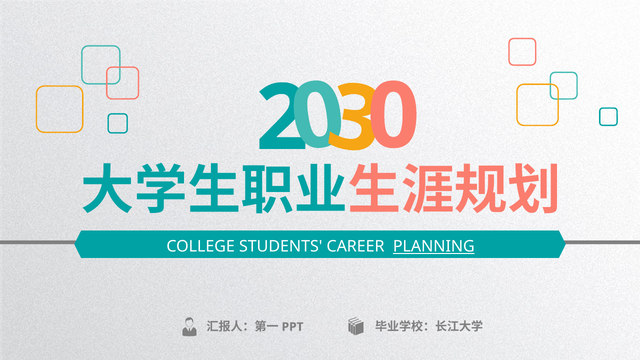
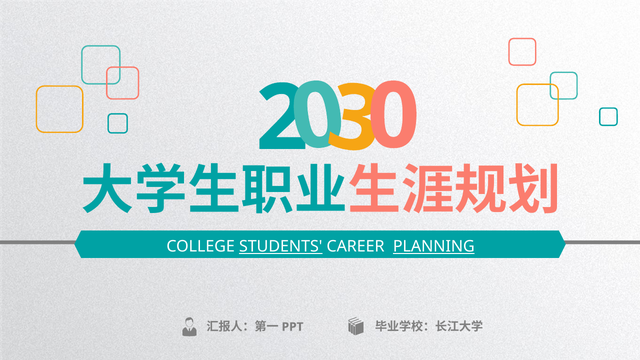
STUDENTS underline: none -> present
